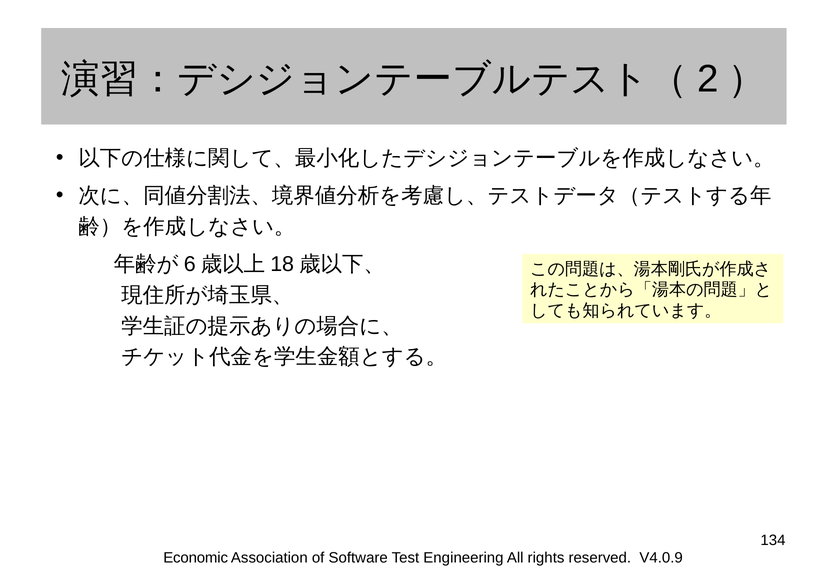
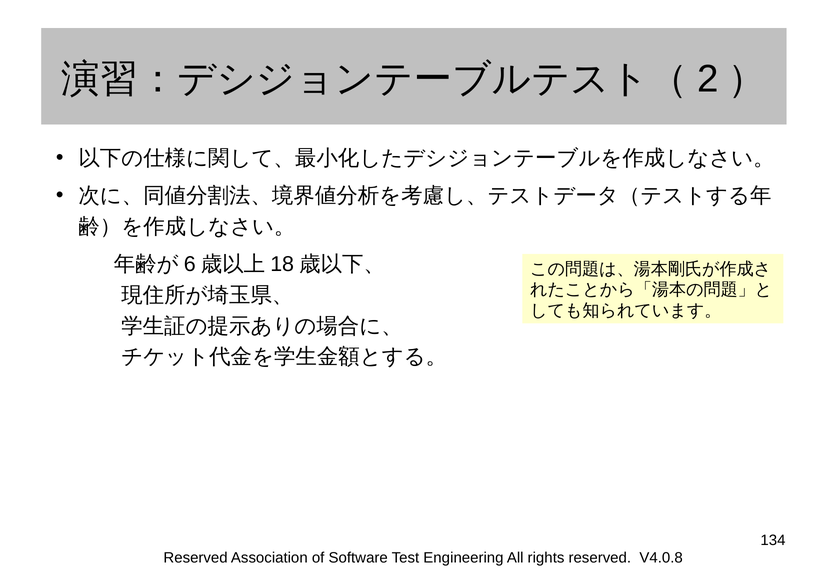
Economic at (196, 558): Economic -> Reserved
V4.0.9: V4.0.9 -> V4.0.8
